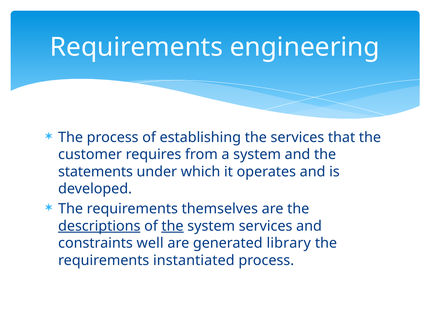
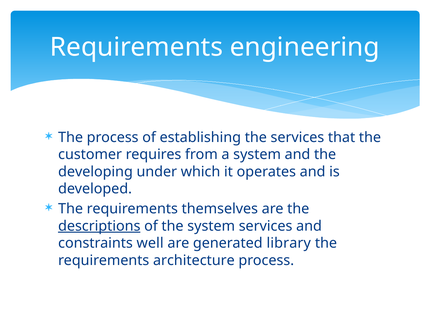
statements: statements -> developing
the at (173, 226) underline: present -> none
instantiated: instantiated -> architecture
